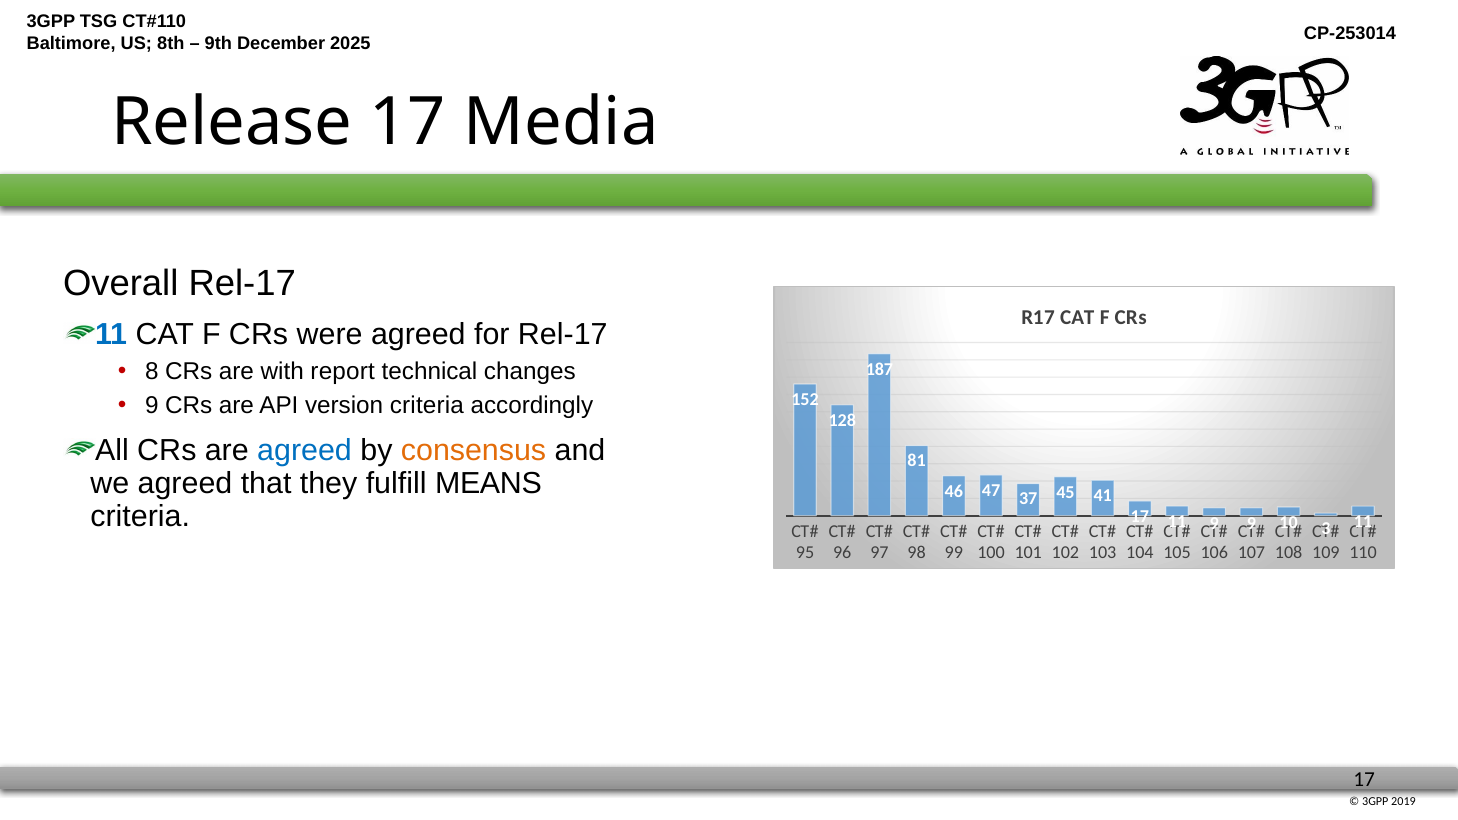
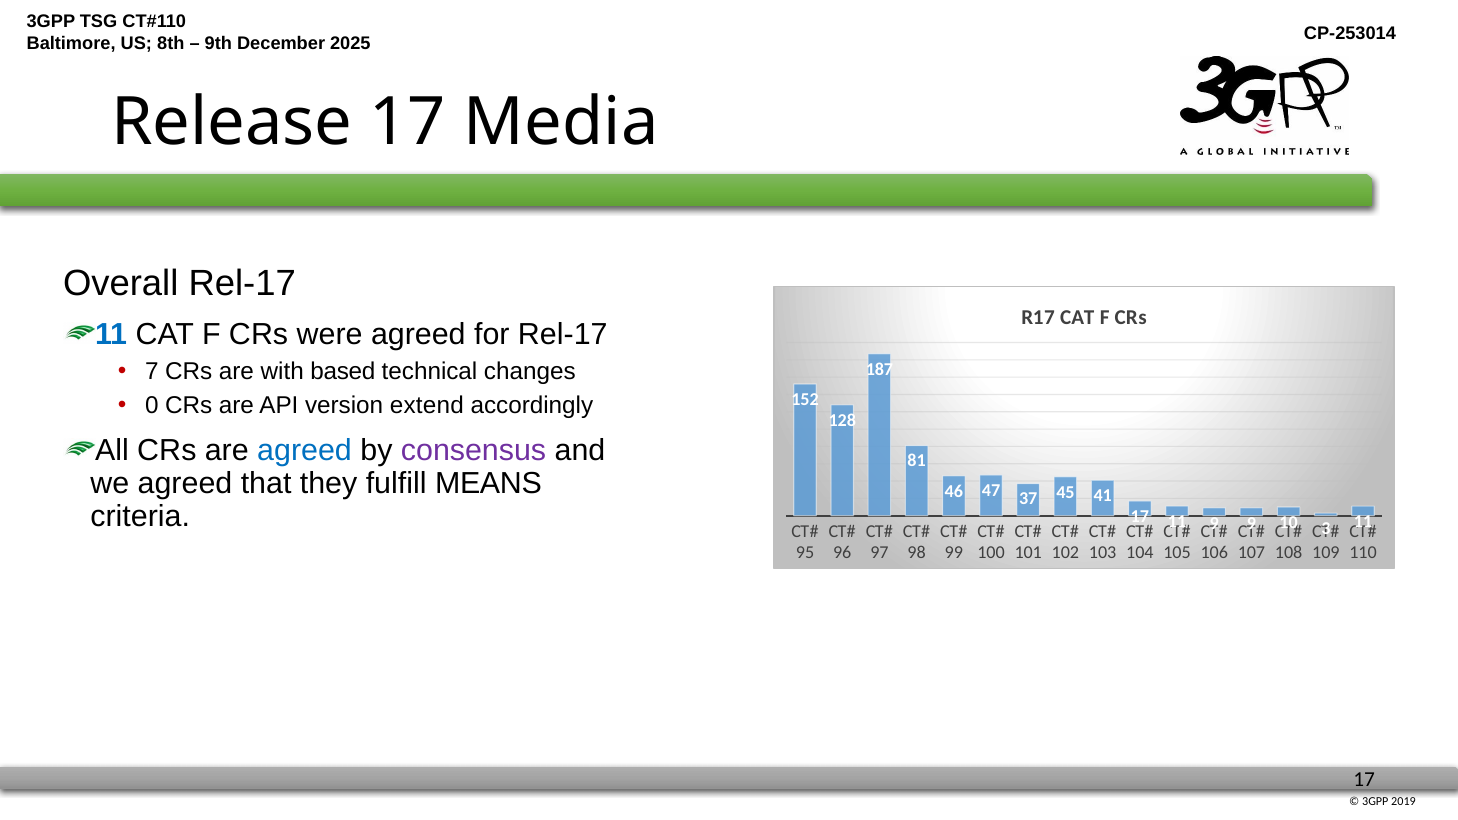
8: 8 -> 7
report: report -> based
9 at (152, 406): 9 -> 0
version criteria: criteria -> extend
consensus colour: orange -> purple
